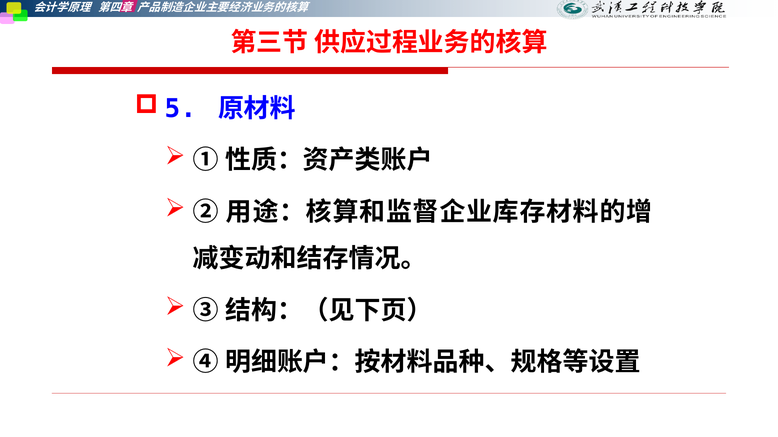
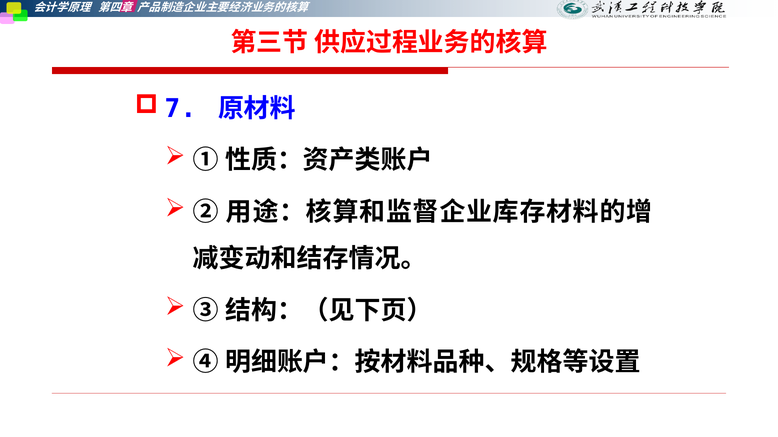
5: 5 -> 7
